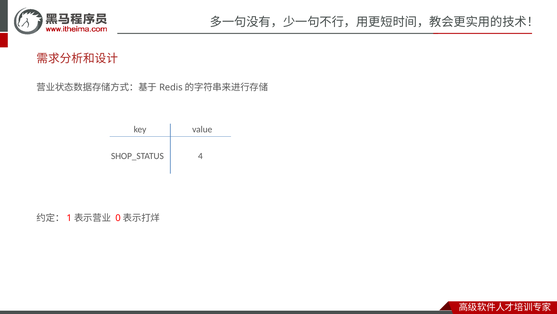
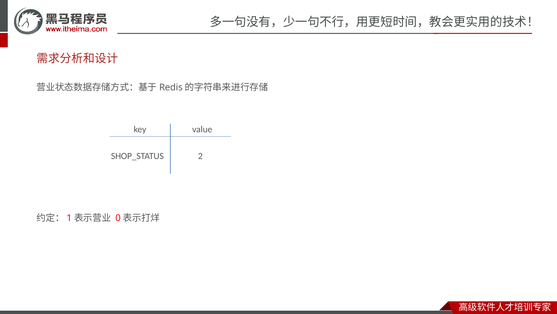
4: 4 -> 2
